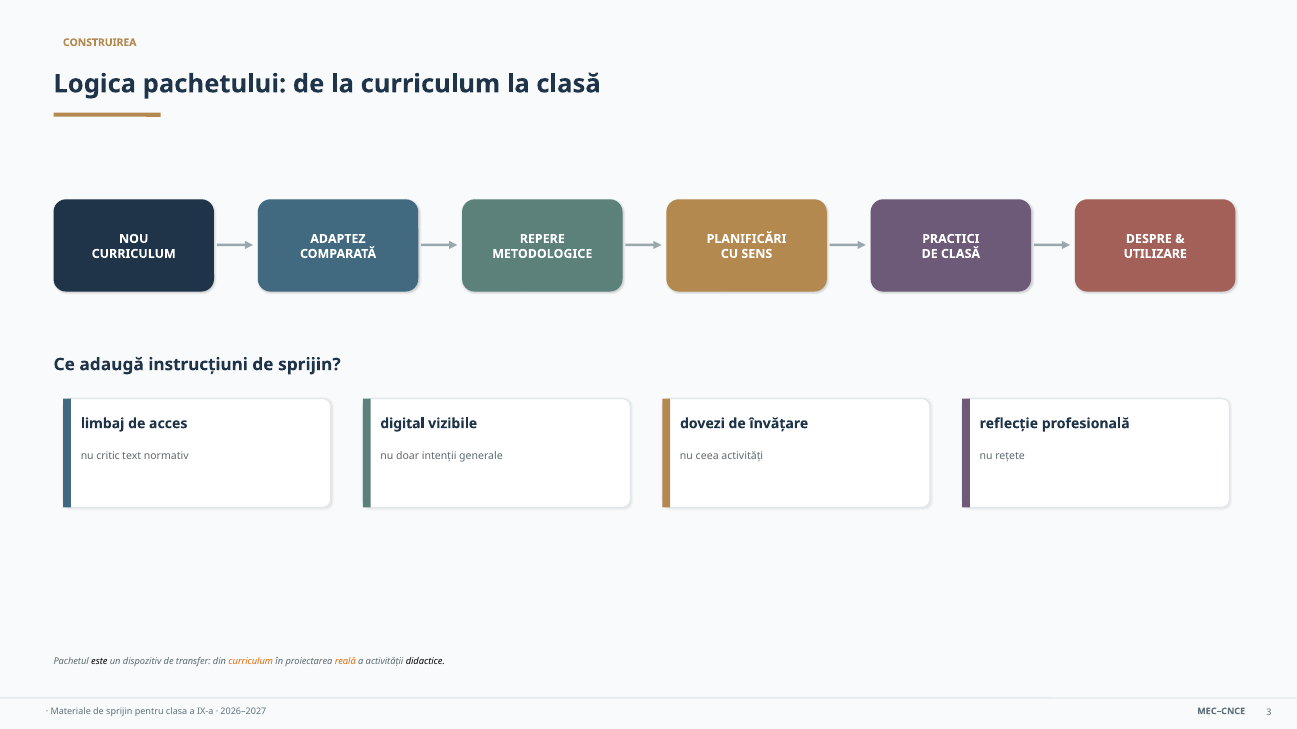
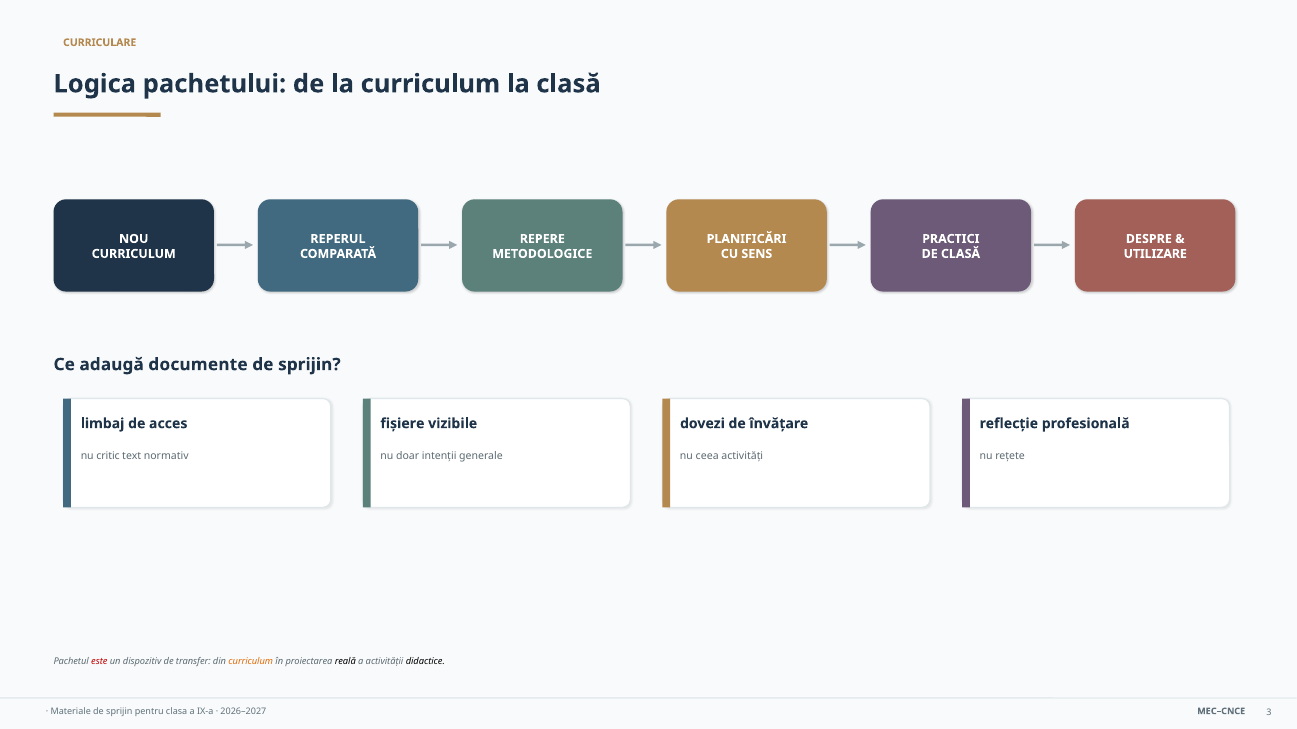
CONSTRUIREA: CONSTRUIREA -> CURRICULARE
ADAPTEZ: ADAPTEZ -> REPERUL
instrucțiuni: instrucțiuni -> documente
digital: digital -> fișiere
este colour: black -> red
reală colour: orange -> black
